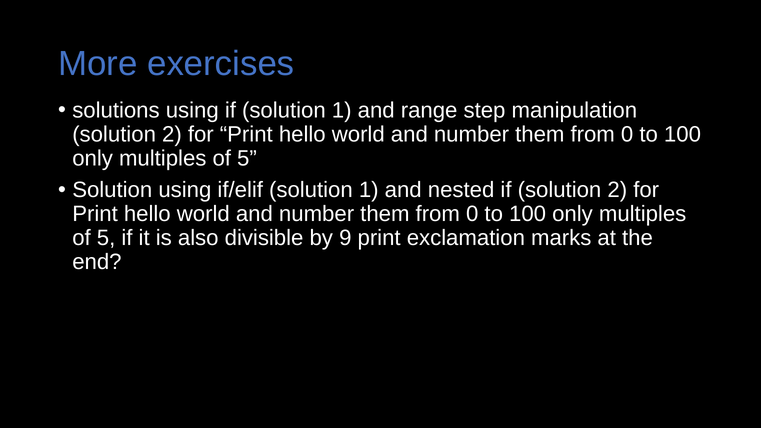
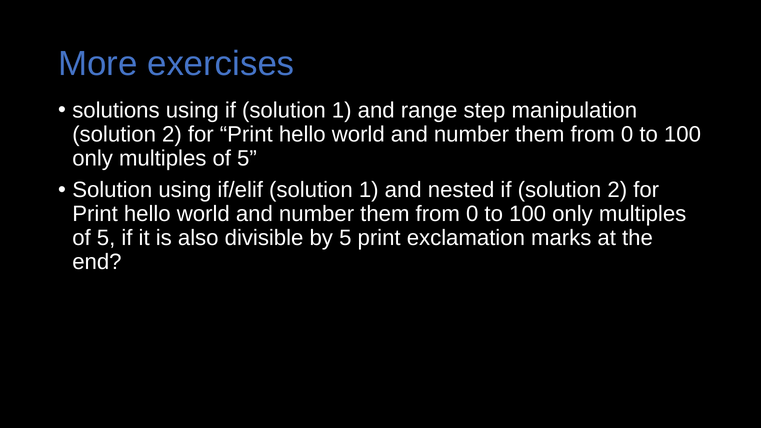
by 9: 9 -> 5
